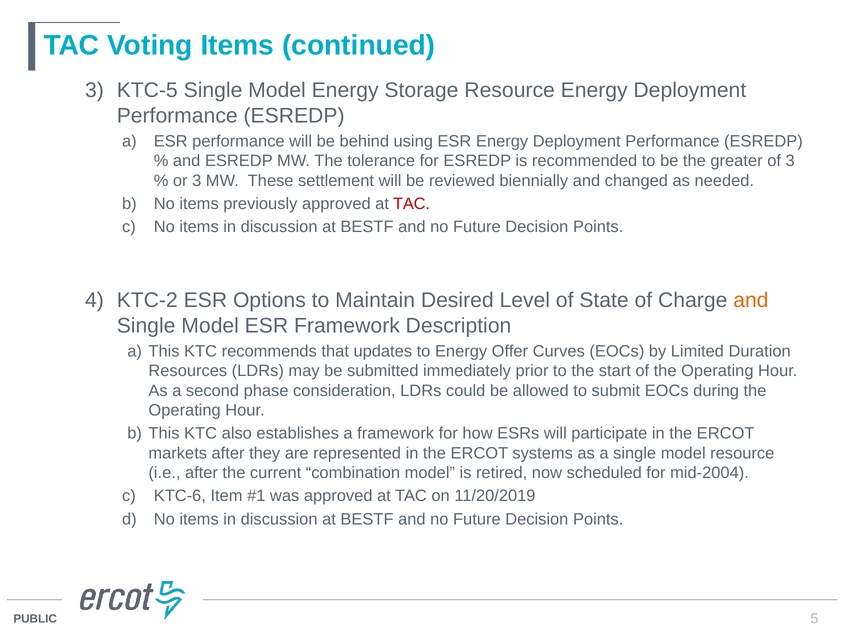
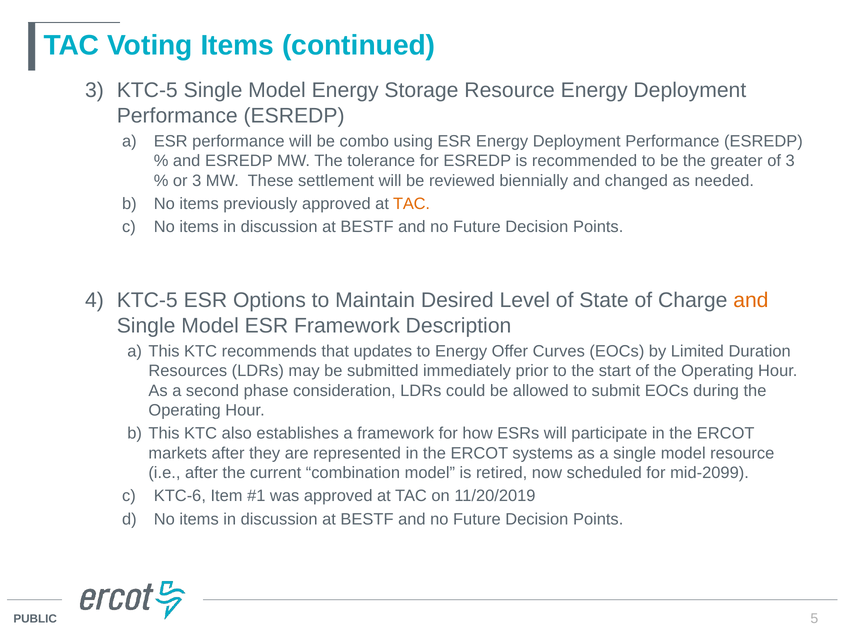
behind: behind -> combo
TAC at (412, 204) colour: red -> orange
KTC-2 at (147, 300): KTC-2 -> KTC-5
mid-2004: mid-2004 -> mid-2099
